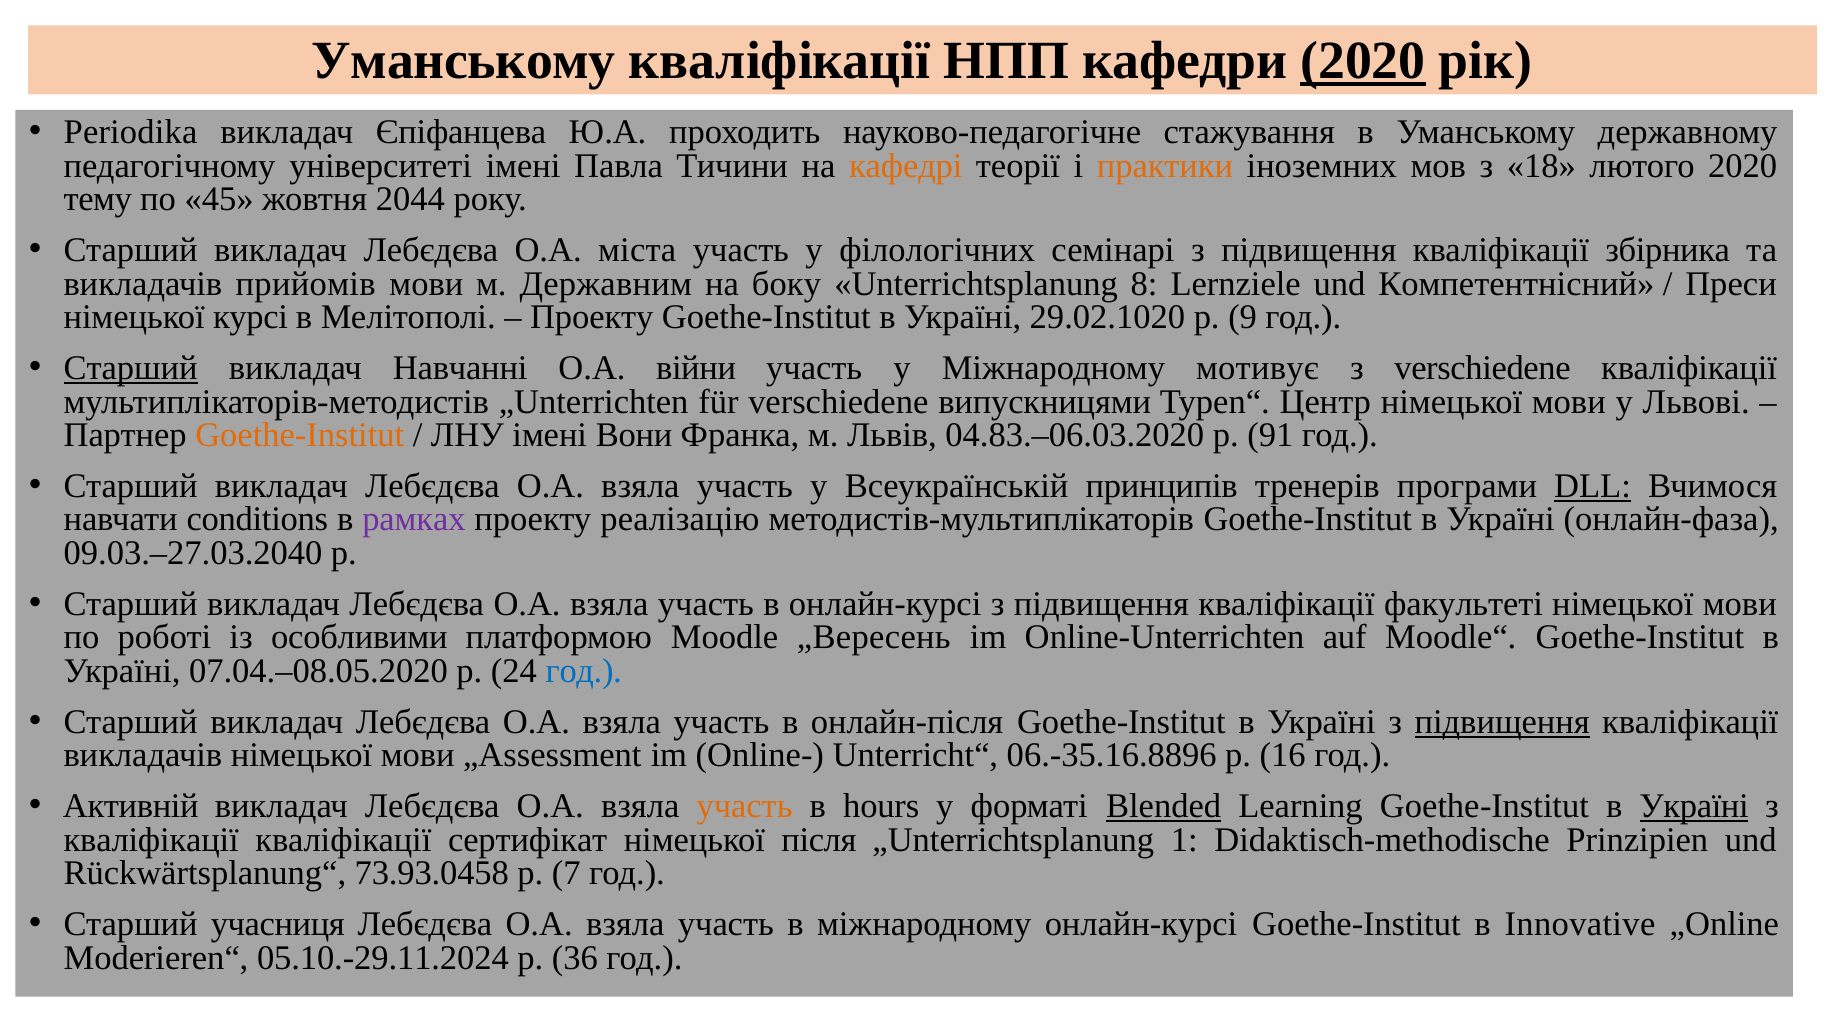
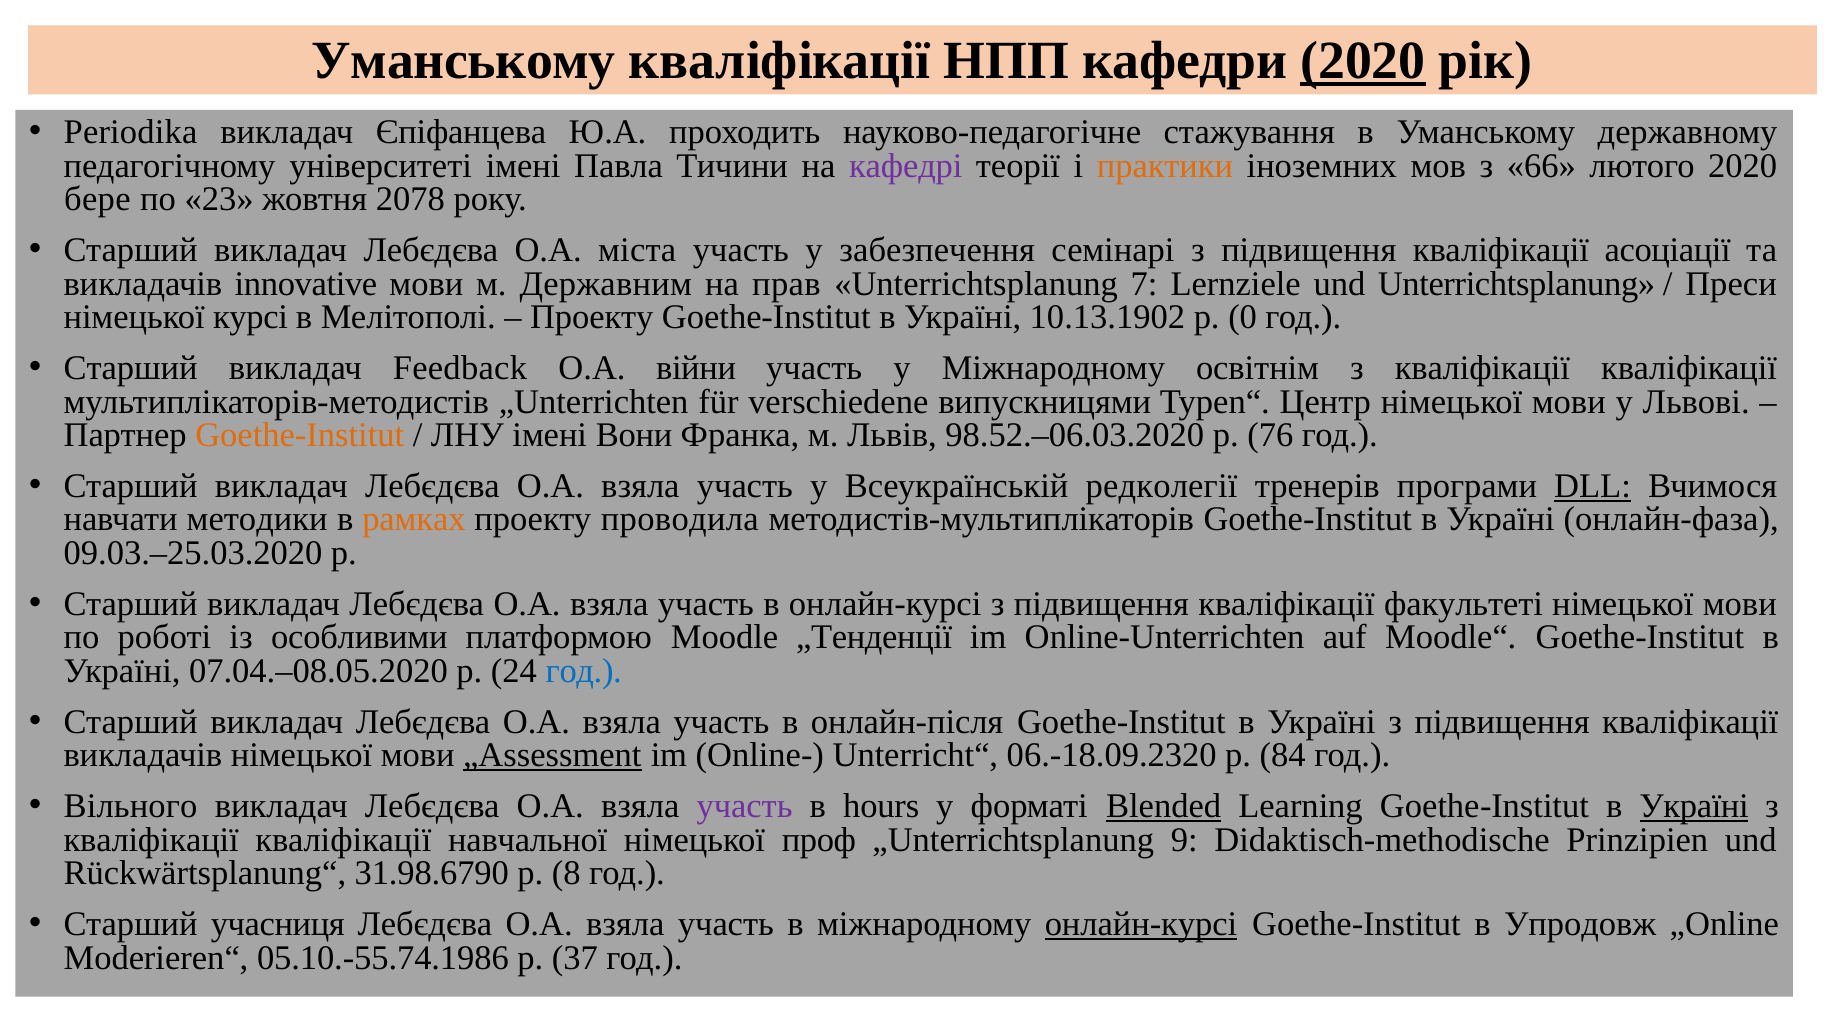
кафедрі colour: orange -> purple
18: 18 -> 66
тему: тему -> бере
45: 45 -> 23
2044: 2044 -> 2078
філологічних: філологічних -> забезпечення
збірника: збірника -> асоціації
прийомів: прийомів -> innovative
боку: боку -> прав
8: 8 -> 7
und Компетентнісний: Компетентнісний -> Unterrichtsplanung
29.02.1020: 29.02.1020 -> 10.13.1902
9: 9 -> 0
Старший at (131, 368) underline: present -> none
Навчанні: Навчанні -> Feedback
мотивує: мотивує -> освітнім
verschiedene at (1482, 368): verschiedene -> кваліфікації
04.83.–06.03.2020: 04.83.–06.03.2020 -> 98.52.–06.03.2020
91: 91 -> 76
принципів: принципів -> редколегії
conditions: conditions -> методики
рамках colour: purple -> orange
реалізацію: реалізацію -> проводила
09.03.–27.03.2040: 09.03.–27.03.2040 -> 09.03.–25.03.2020
„Вересень: „Вересень -> „Тенденції
підвищення at (1502, 722) underline: present -> none
„Assessment underline: none -> present
06.-35.16.8896: 06.-35.16.8896 -> 06.-18.09.2320
16: 16 -> 84
Активній: Активній -> Вільного
участь at (745, 806) colour: orange -> purple
сертифікат: сертифікат -> навчальної
після: після -> проф
1: 1 -> 9
73.93.0458: 73.93.0458 -> 31.98.6790
7: 7 -> 8
онлайн-курсі at (1141, 924) underline: none -> present
Innovative: Innovative -> Упродовж
05.10.-29.11.2024: 05.10.-29.11.2024 -> 05.10.-55.74.1986
36: 36 -> 37
